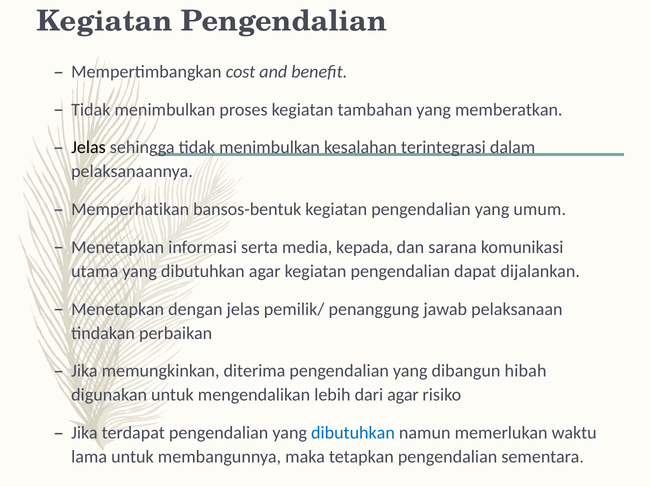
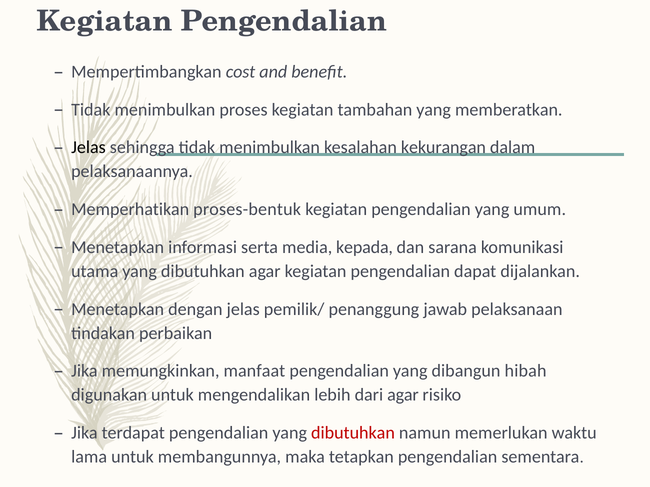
terintegrasi: terintegrasi -> kekurangan
bansos-bentuk: bansos-bentuk -> proses-bentuk
diterima: diterima -> manfaat
dibutuhkan at (353, 433) colour: blue -> red
